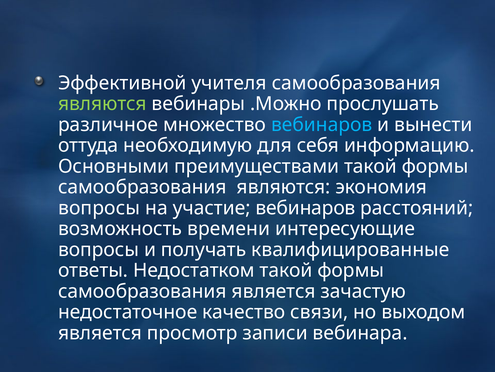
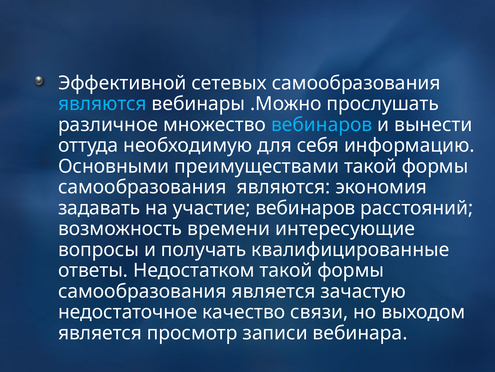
учителя: учителя -> сетевых
являются at (102, 104) colour: light green -> light blue
вопросы at (99, 208): вопросы -> задавать
